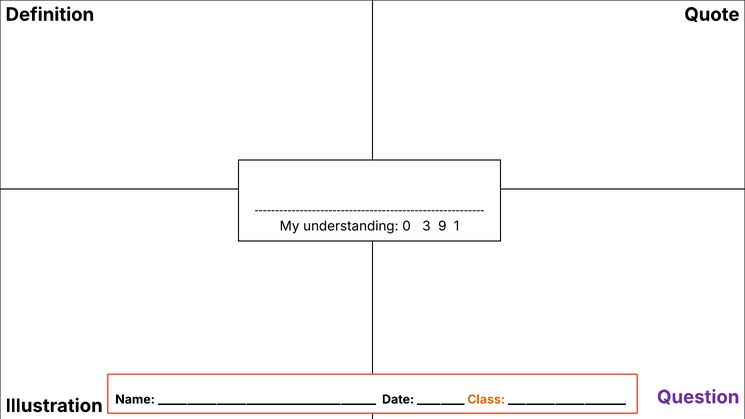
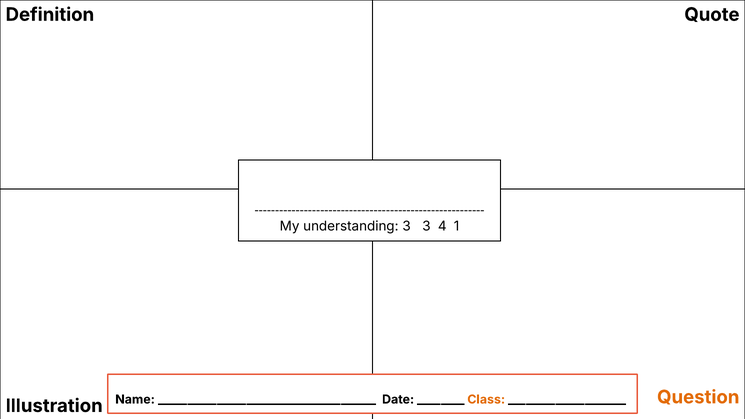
understanding 0: 0 -> 3
9: 9 -> 4
Question colour: purple -> orange
